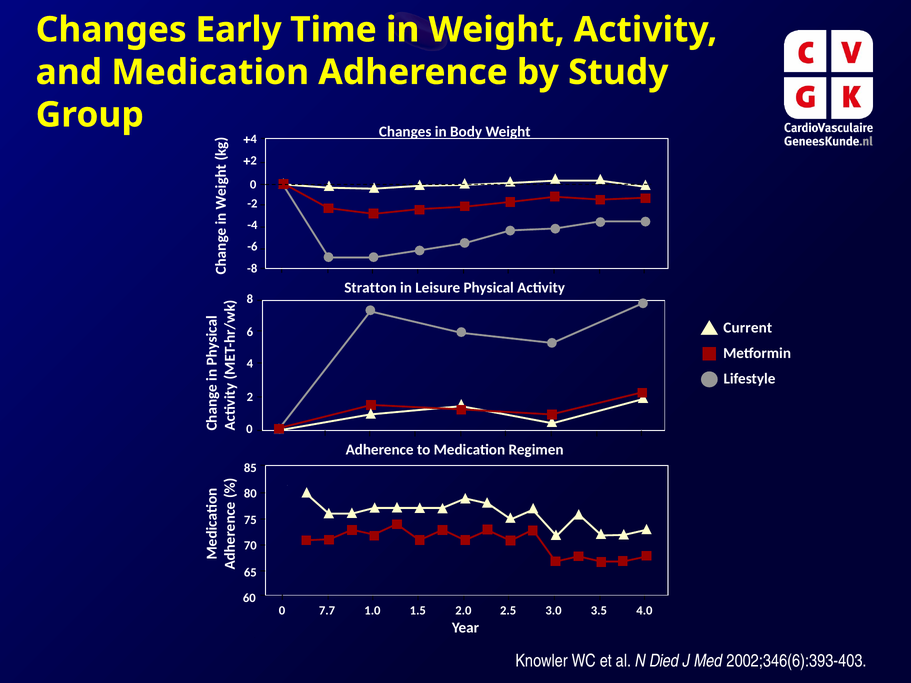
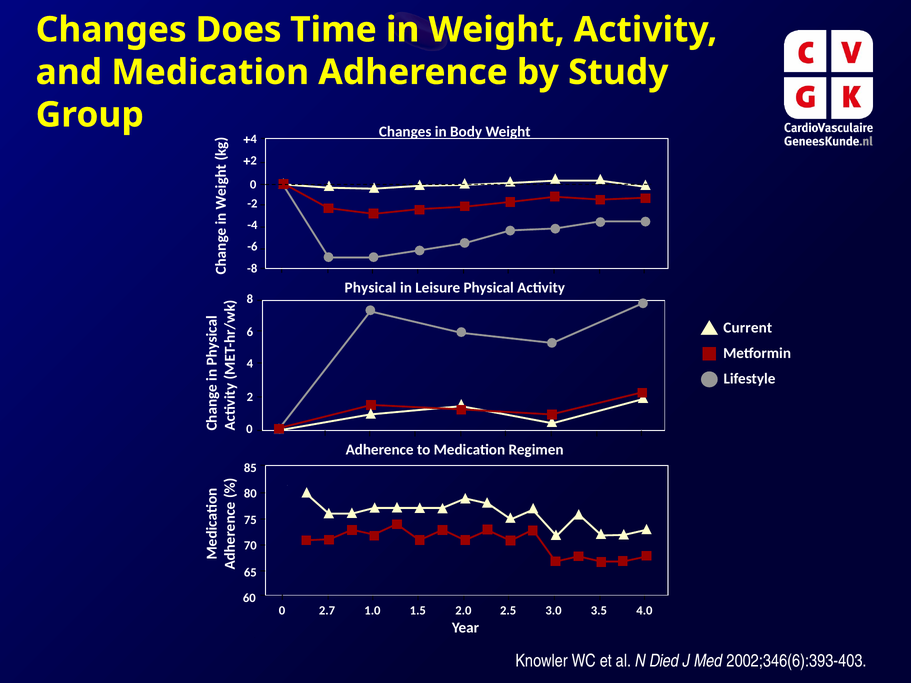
Early: Early -> Does
Stratton at (370, 288): Stratton -> Physical
7.7: 7.7 -> 2.7
